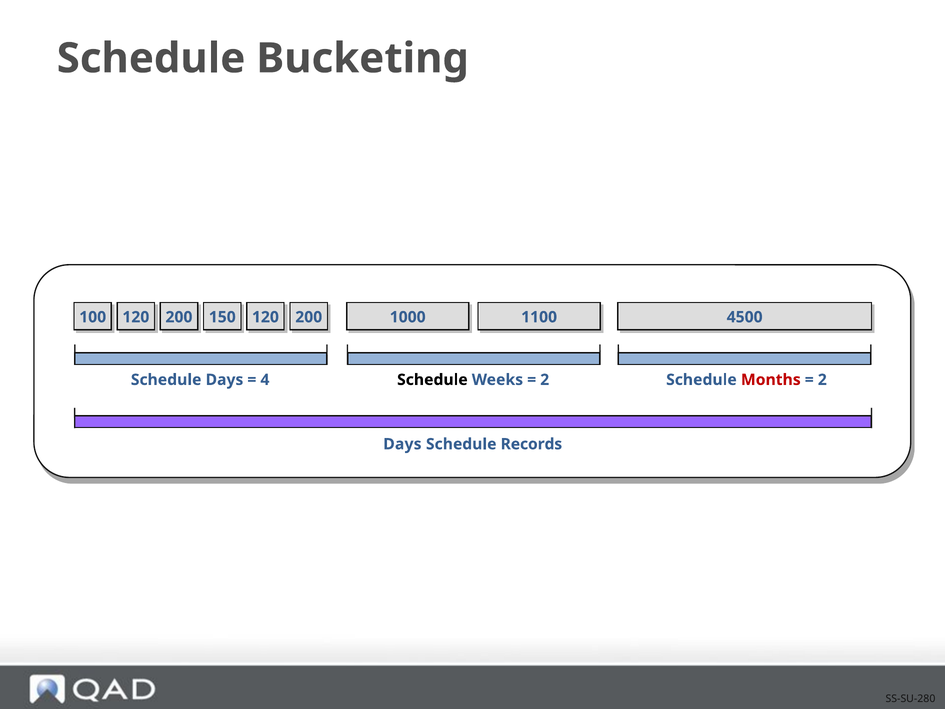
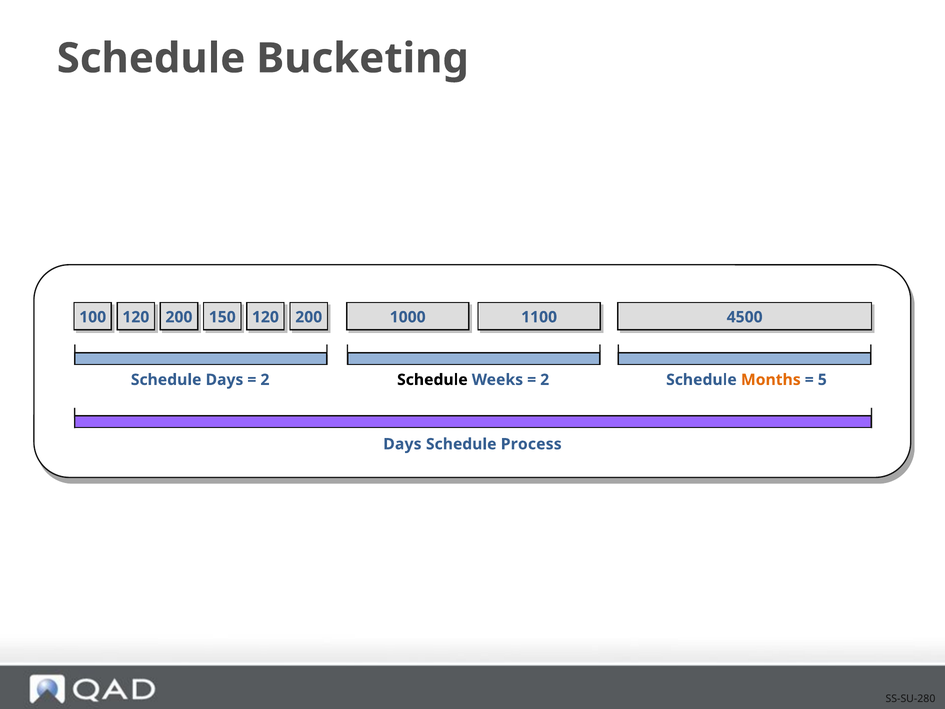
4 at (265, 380): 4 -> 2
Months colour: red -> orange
2 at (822, 380): 2 -> 5
Records: Records -> Process
